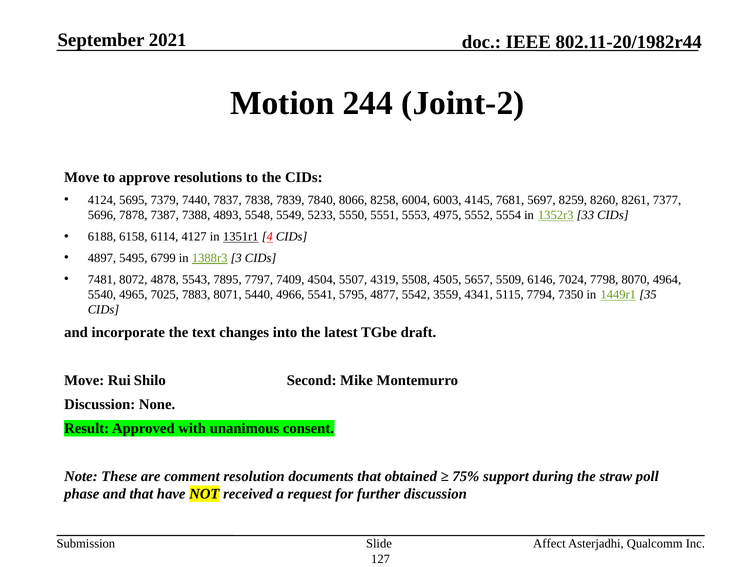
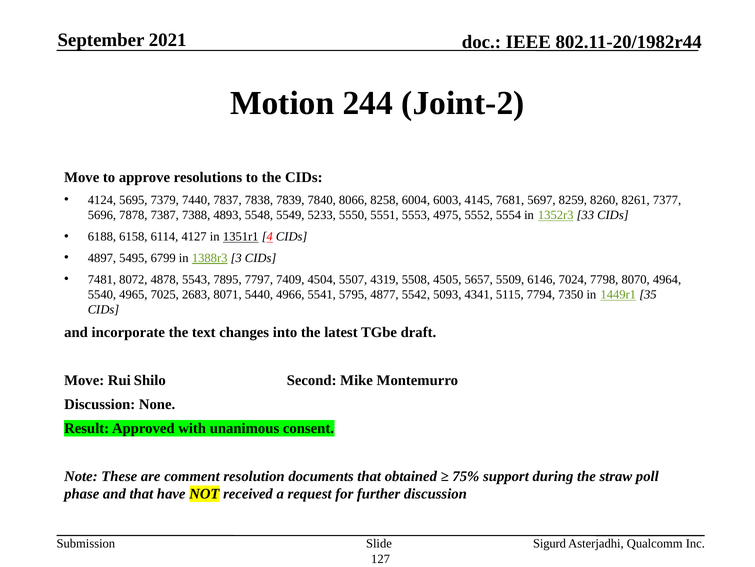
7883: 7883 -> 2683
3559: 3559 -> 5093
Affect: Affect -> Sigurd
